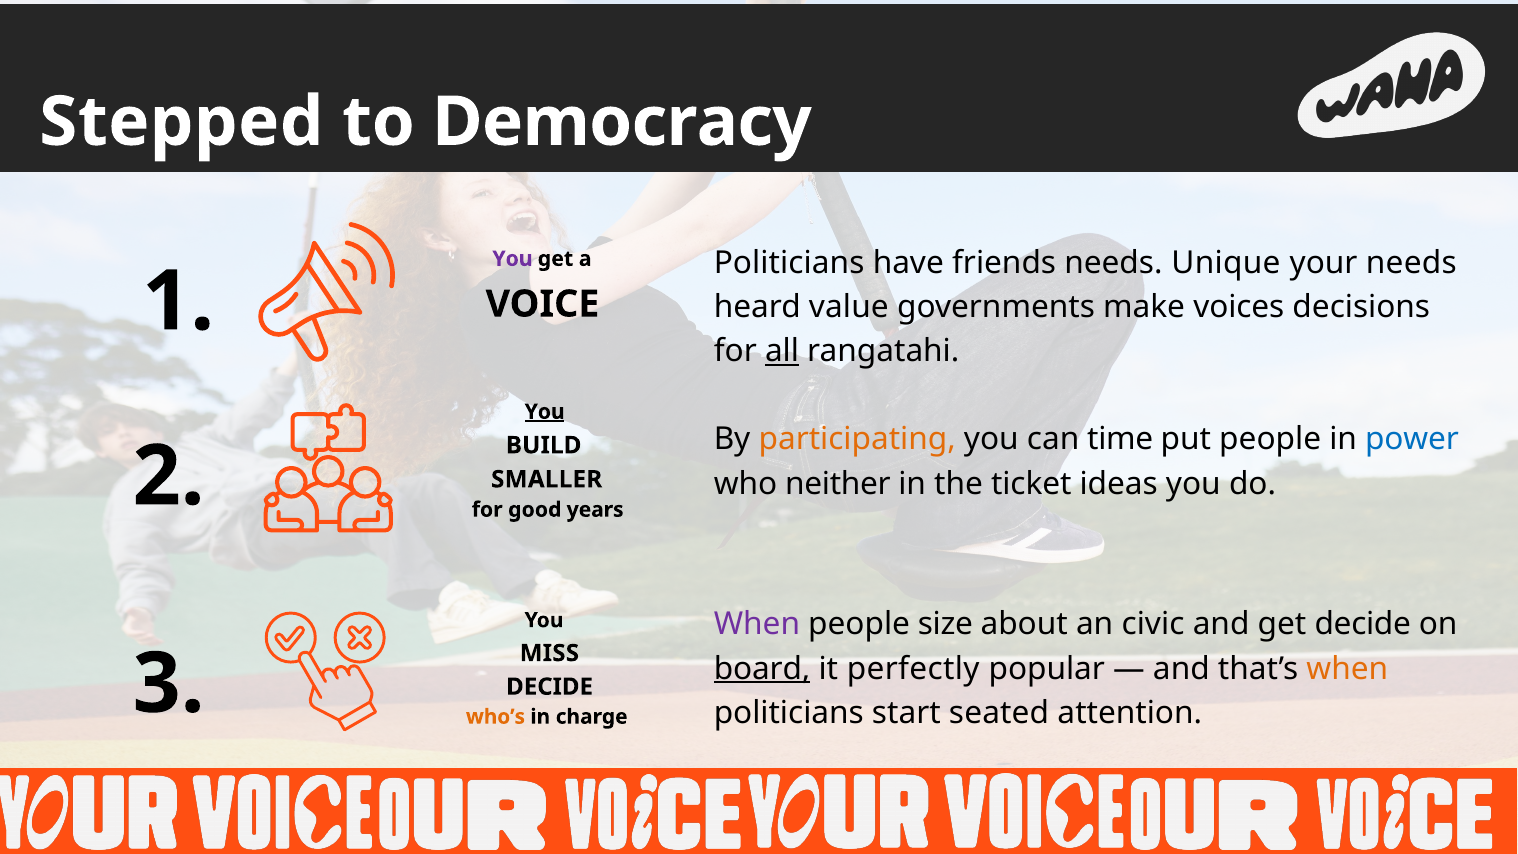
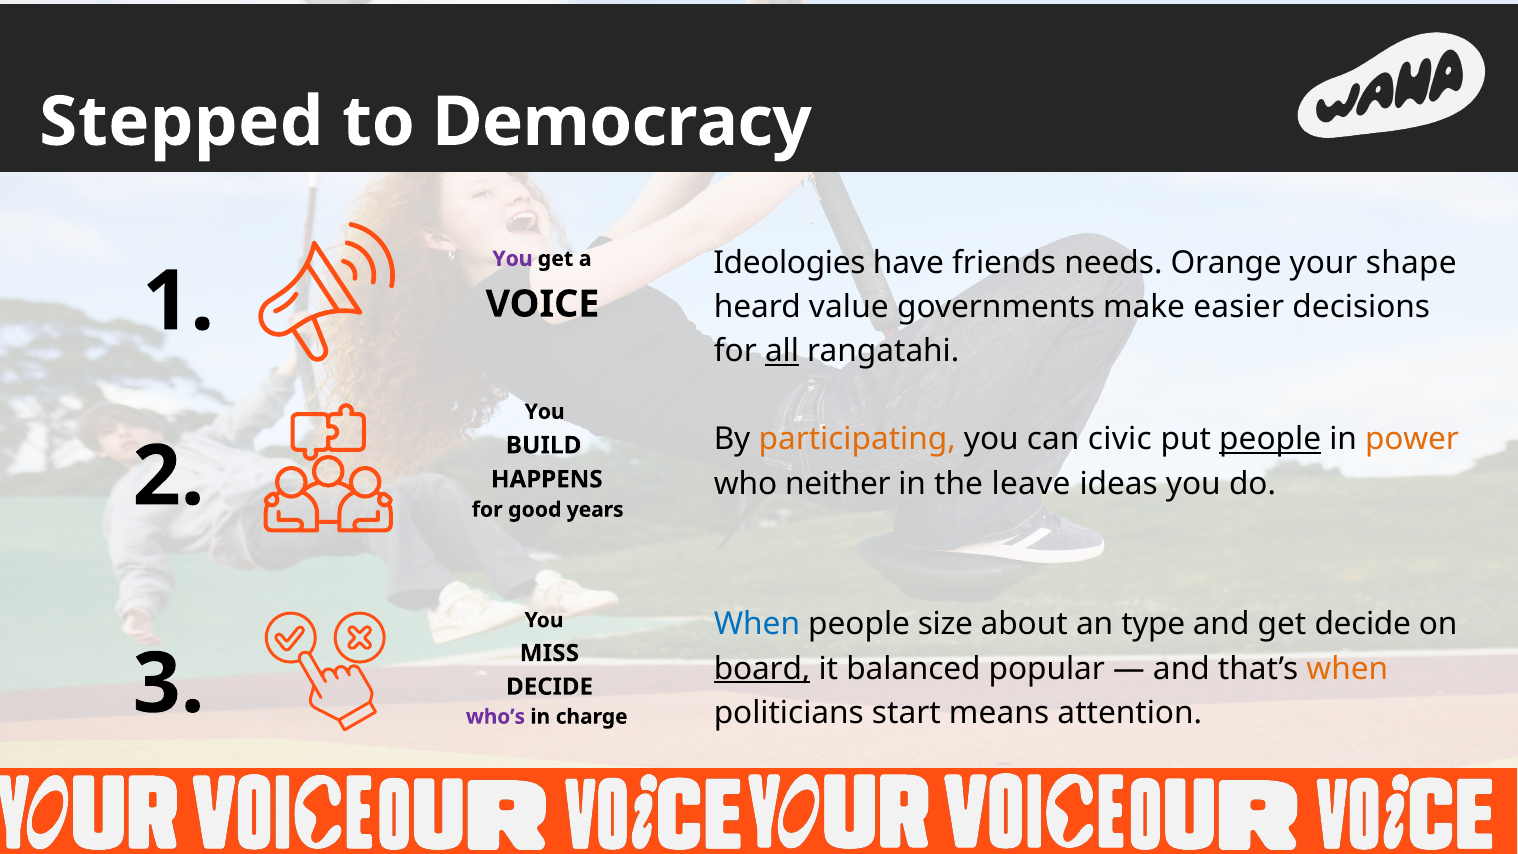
Politicians at (789, 263): Politicians -> Ideologies
Unique: Unique -> Orange
your needs: needs -> shape
voices: voices -> easier
You at (545, 412) underline: present -> none
time: time -> civic
people at (1270, 439) underline: none -> present
power colour: blue -> orange
ticket: ticket -> leave
SMALLER: SMALLER -> HAPPENS
When at (757, 624) colour: purple -> blue
civic: civic -> type
perfectly: perfectly -> balanced
seated: seated -> means
who’s colour: orange -> purple
